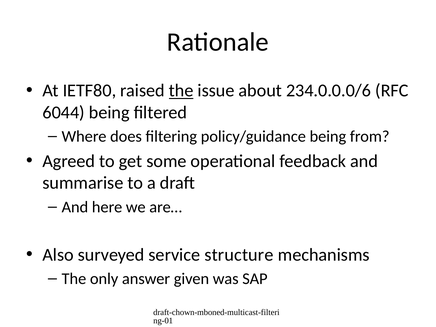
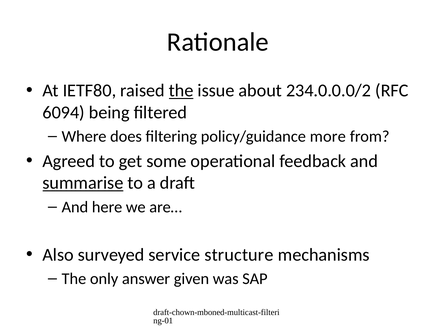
234.0.0.0/6: 234.0.0.0/6 -> 234.0.0.0/2
6044: 6044 -> 6094
policy/guidance being: being -> more
summarise underline: none -> present
